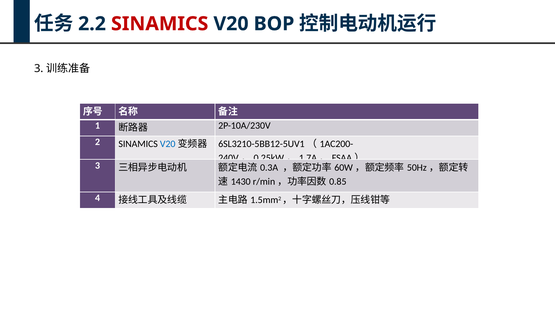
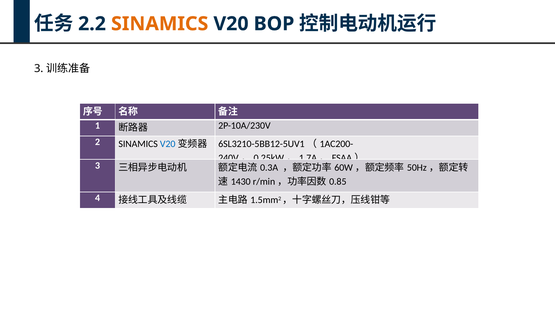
SINAMICS at (160, 24) colour: red -> orange
